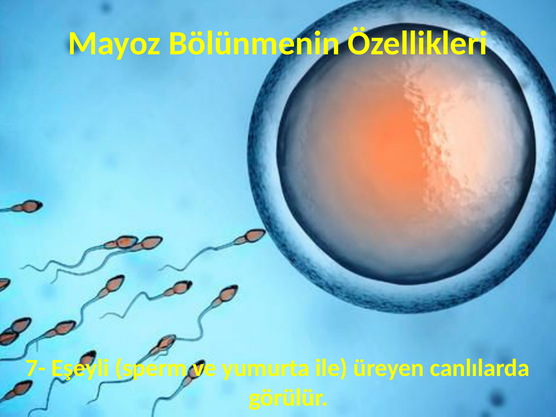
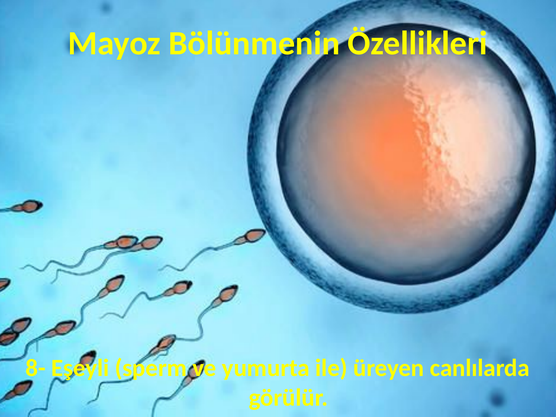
7-: 7- -> 8-
